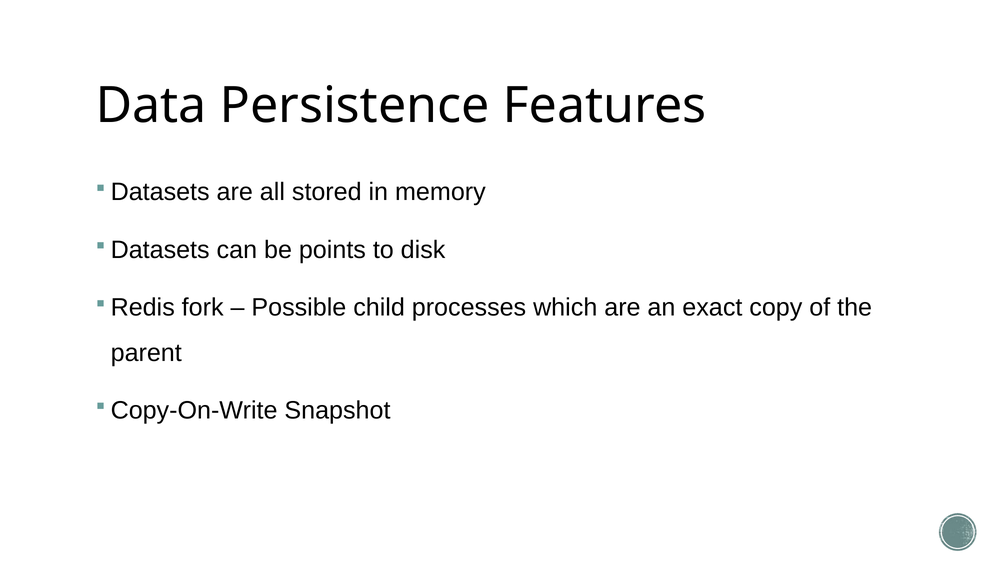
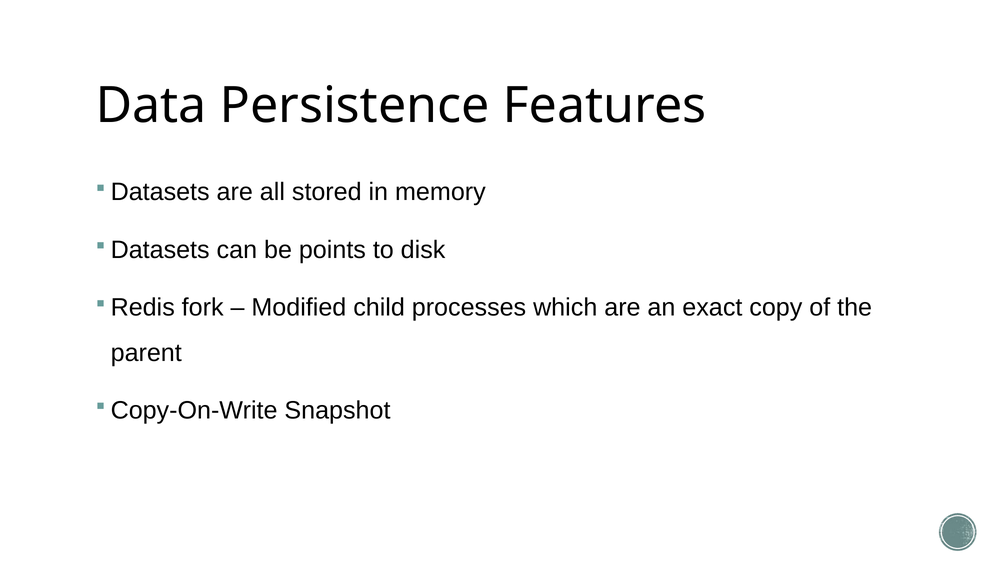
Possible: Possible -> Modified
